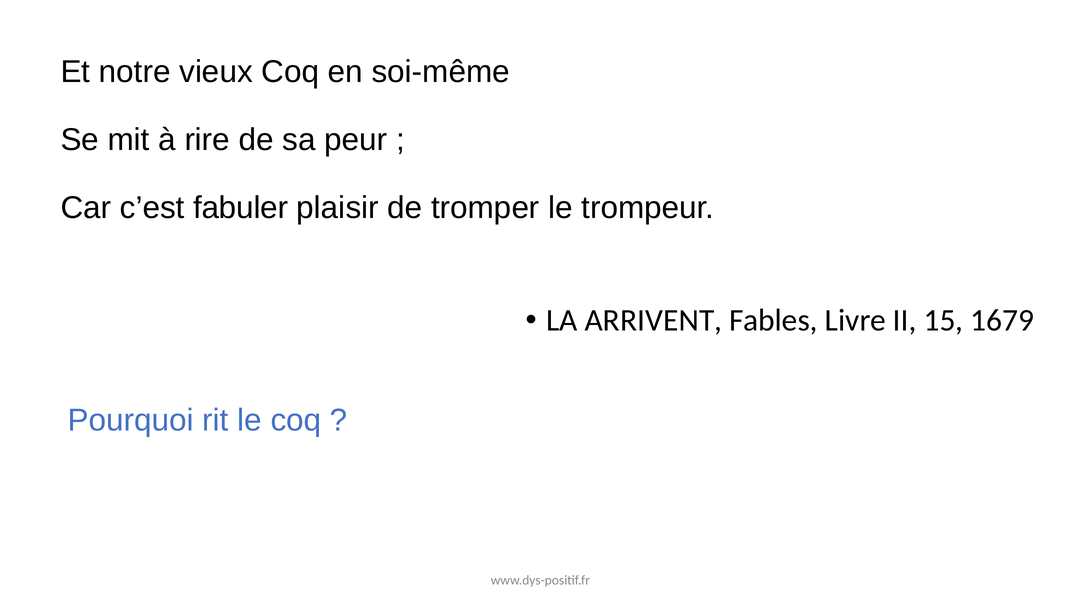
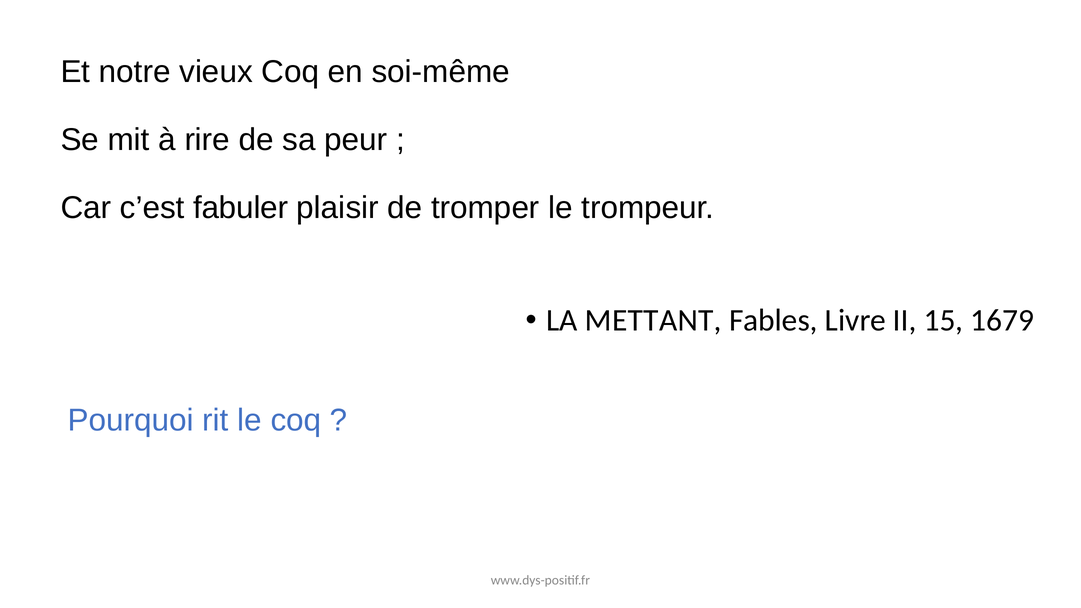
ARRIVENT: ARRIVENT -> METTANT
